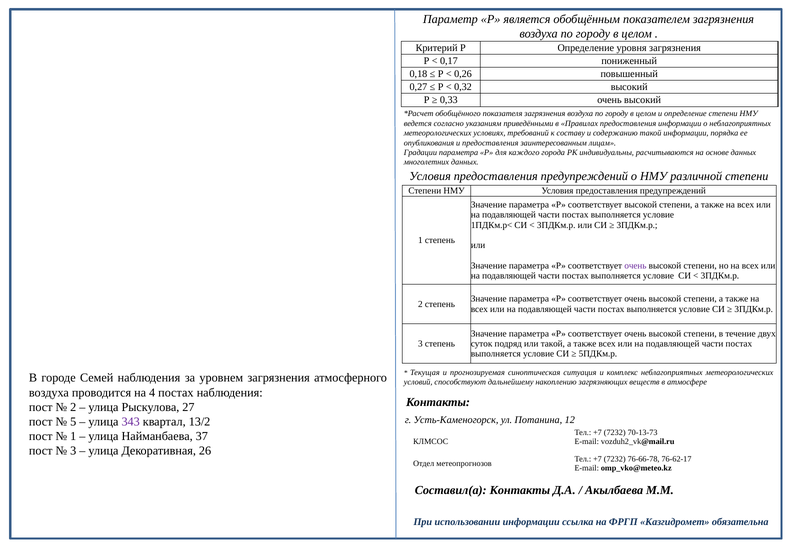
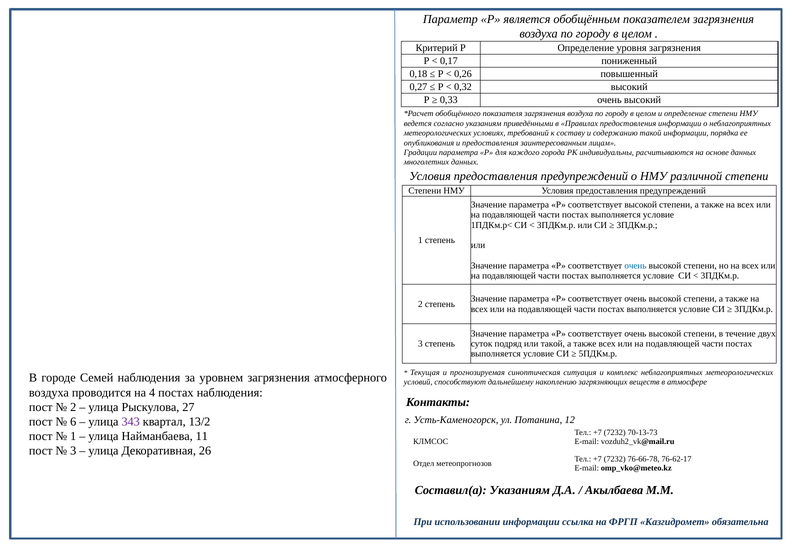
очень at (635, 266) colour: purple -> blue
5: 5 -> 6
37: 37 -> 11
Составил(а Контакты: Контакты -> Указаниям
